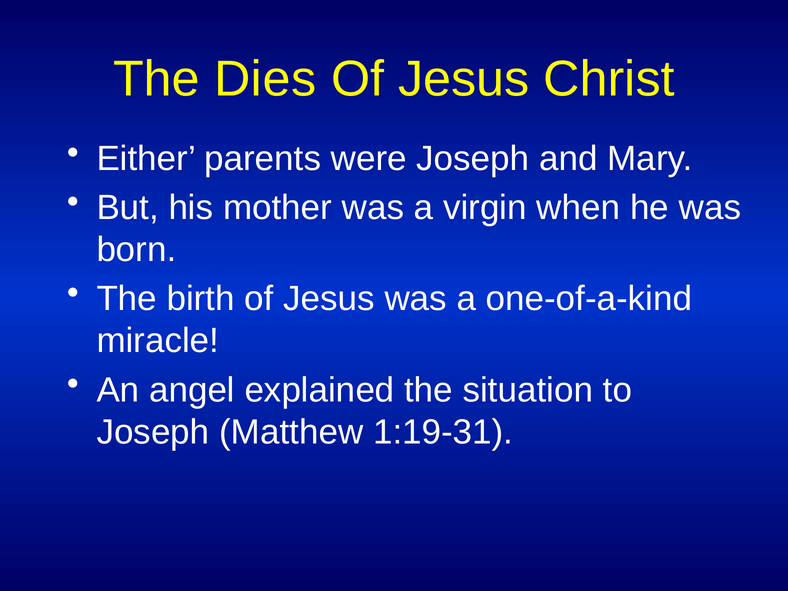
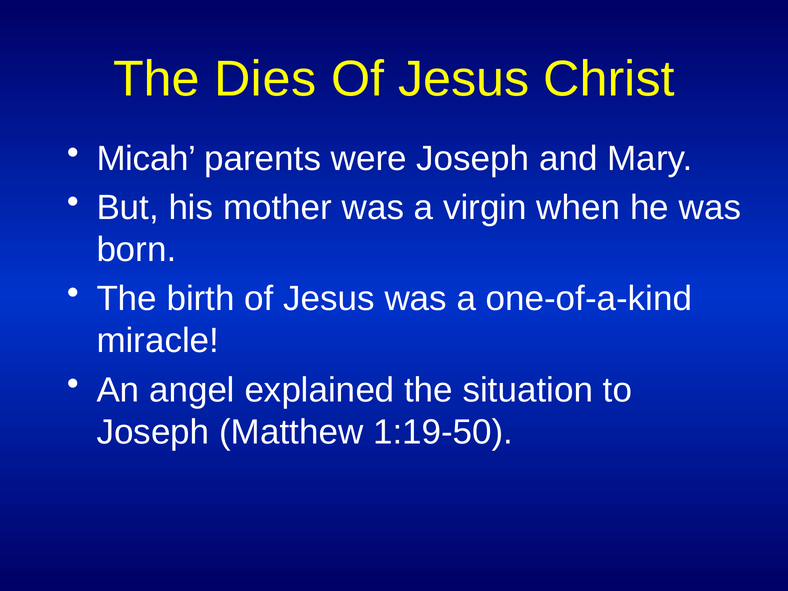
Either: Either -> Micah
1:19-31: 1:19-31 -> 1:19-50
